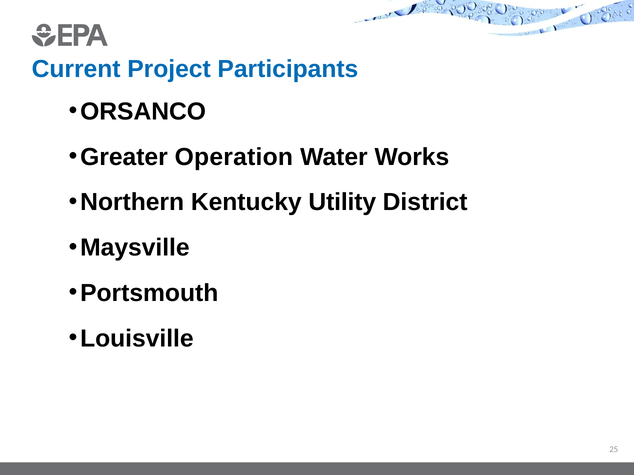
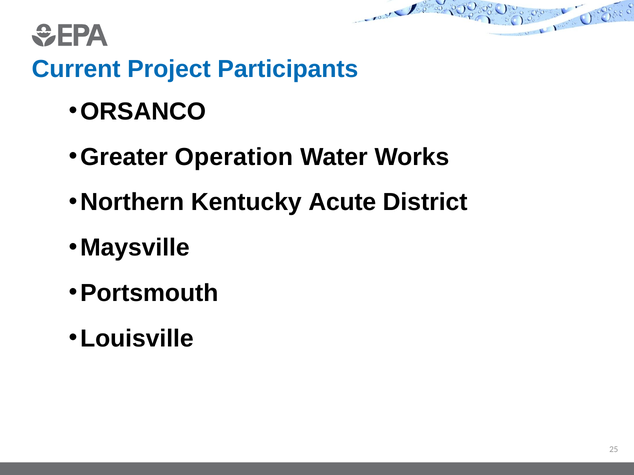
Utility: Utility -> Acute
